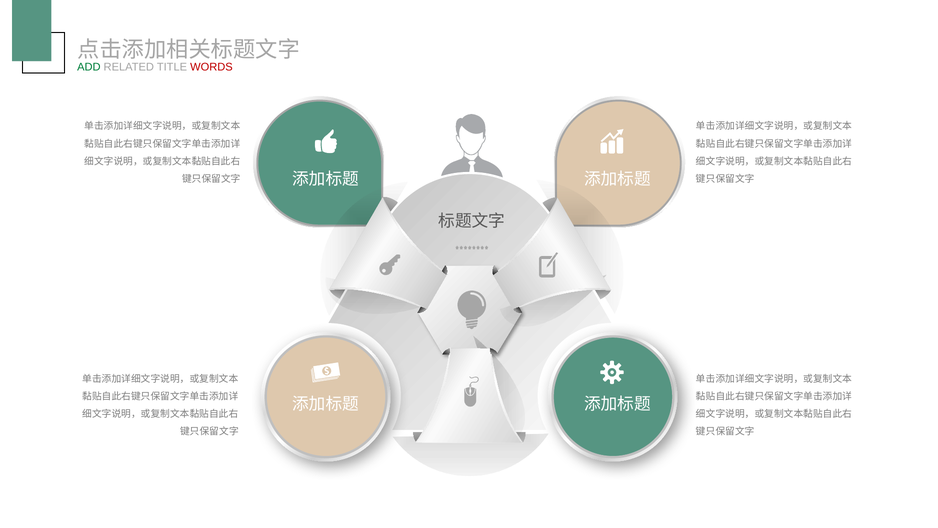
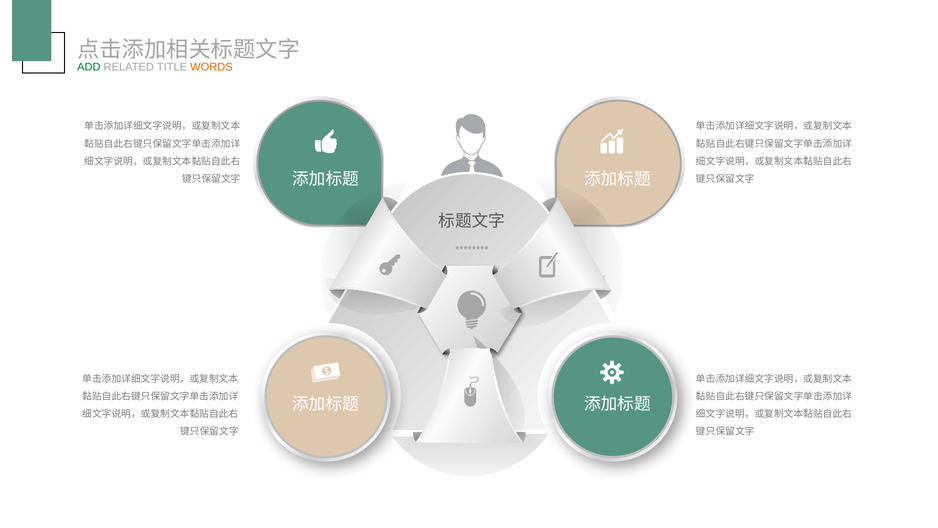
WORDS colour: red -> orange
